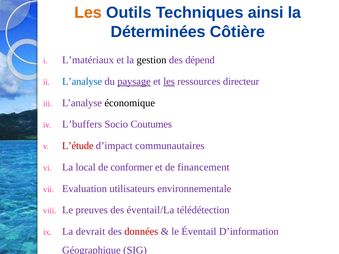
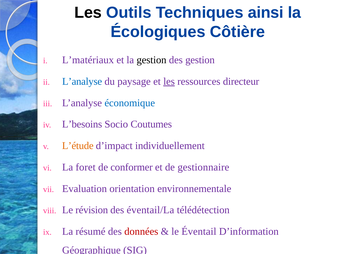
Les at (88, 13) colour: orange -> black
Déterminées: Déterminées -> Écologiques
des dépend: dépend -> gestion
paysage underline: present -> none
économique colour: black -> blue
L’buffers: L’buffers -> L’besoins
L’étude colour: red -> orange
communautaires: communautaires -> individuellement
local: local -> foret
financement: financement -> gestionnaire
utilisateurs: utilisateurs -> orientation
preuves: preuves -> révision
devrait: devrait -> résumé
